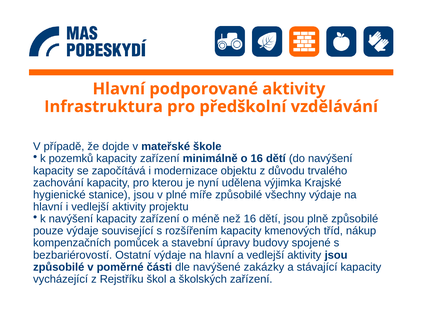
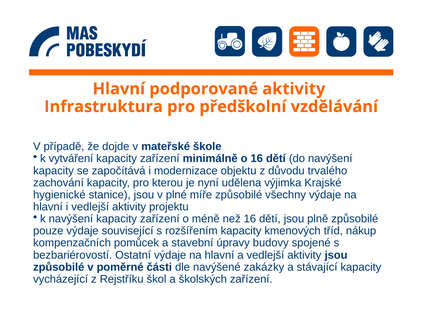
pozemků: pozemků -> vytváření
